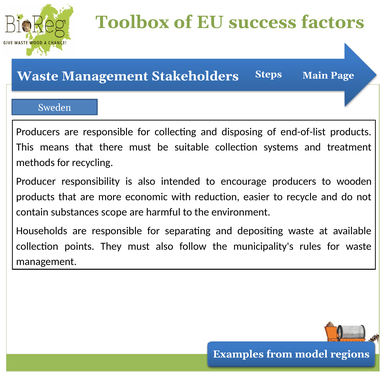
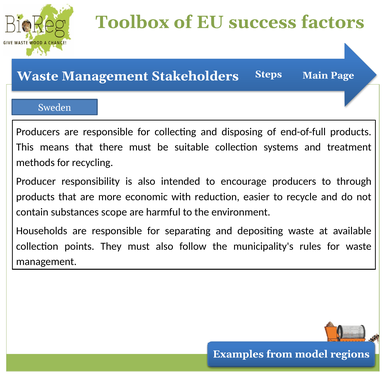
end-of-list: end-of-list -> end-of-full
wooden: wooden -> through
